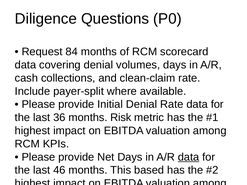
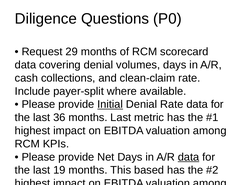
84: 84 -> 29
Initial underline: none -> present
months Risk: Risk -> Last
46: 46 -> 19
